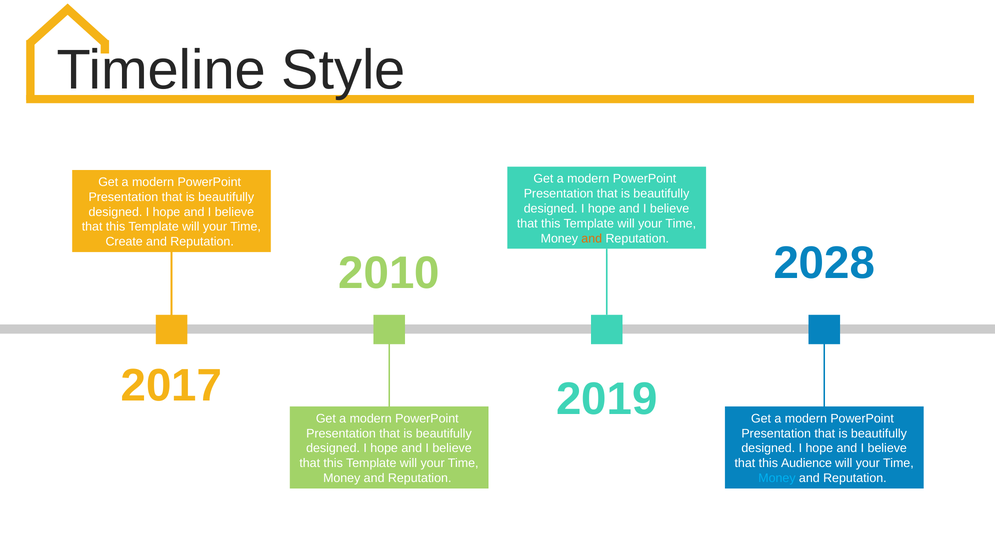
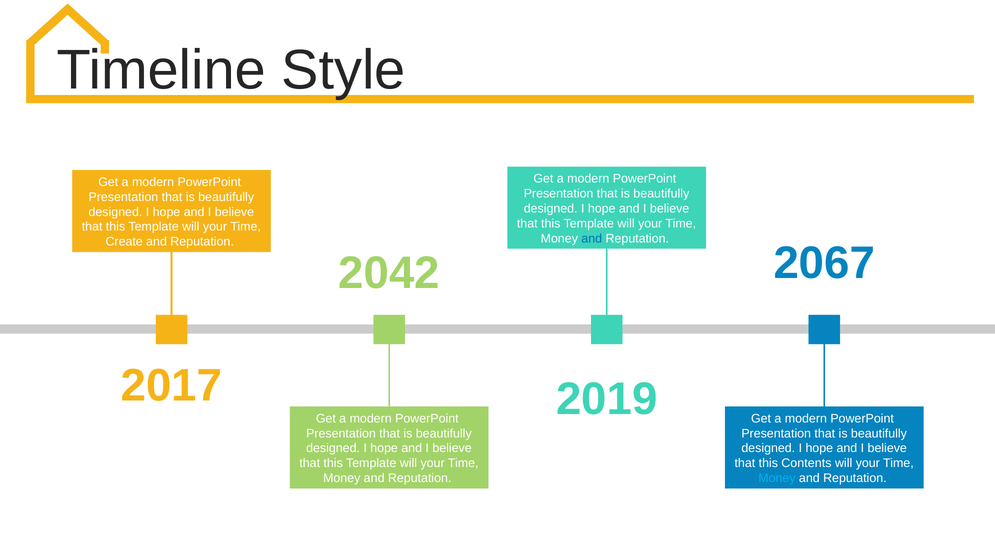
and at (592, 238) colour: orange -> blue
2028: 2028 -> 2067
2010: 2010 -> 2042
Audience: Audience -> Contents
